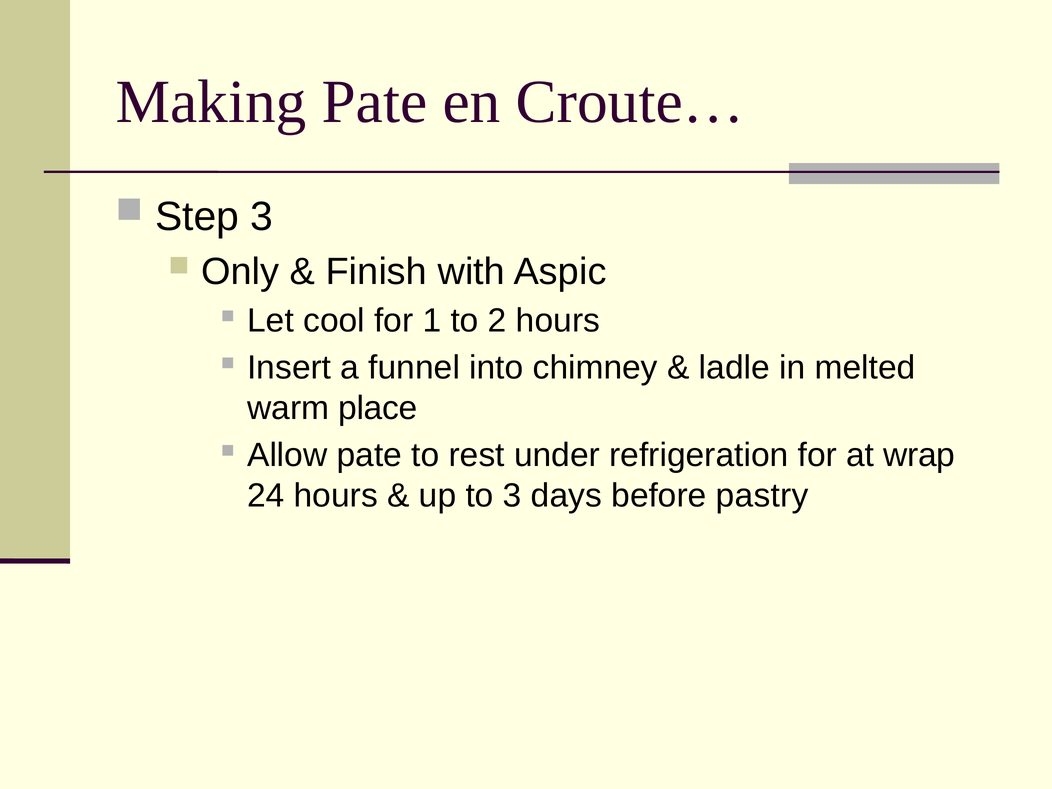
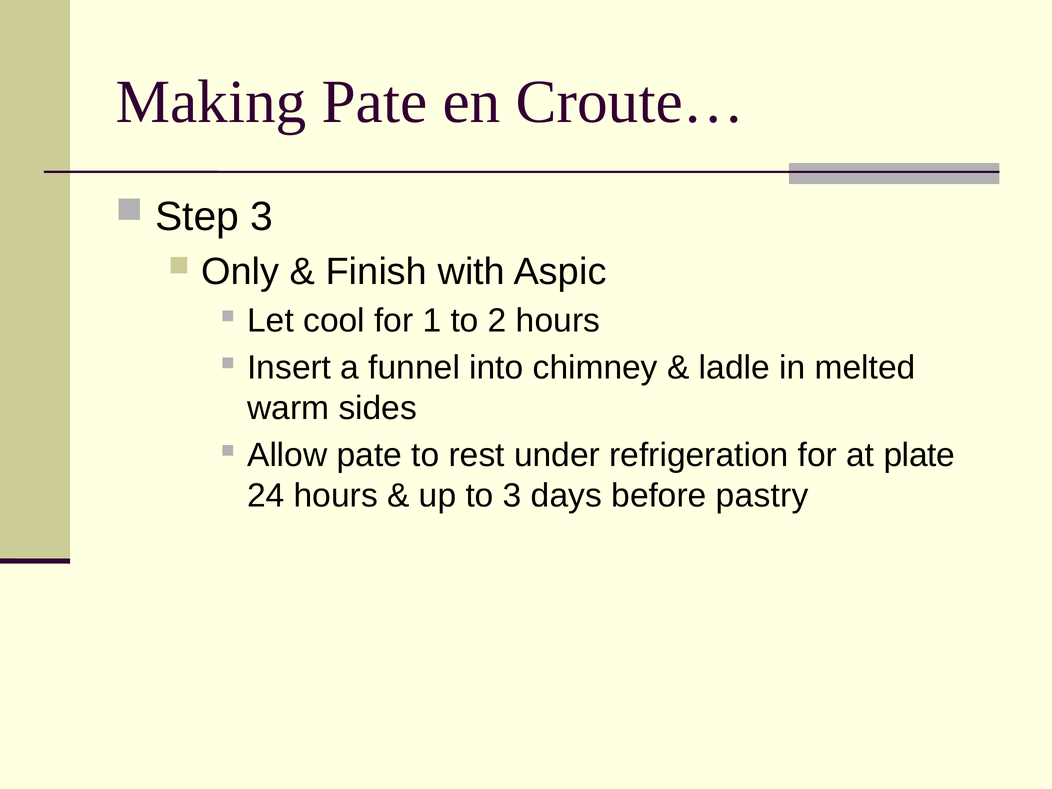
place: place -> sides
wrap: wrap -> plate
